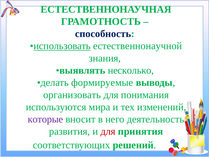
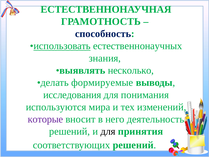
естественнонаучной: естественнонаучной -> естественнонаучных
организовать: организовать -> исследования
развития at (70, 131): развития -> решений
для at (108, 131) colour: red -> black
